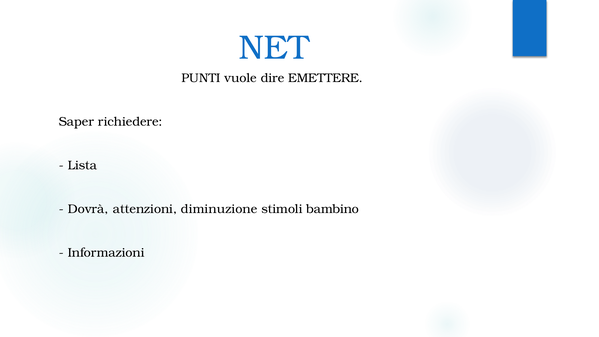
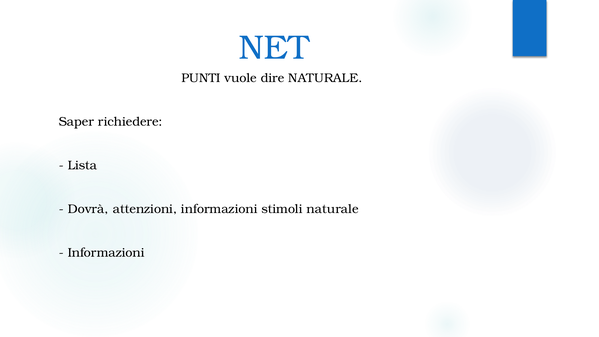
dire EMETTERE: EMETTERE -> NATURALE
attenzioni diminuzione: diminuzione -> informazioni
stimoli bambino: bambino -> naturale
